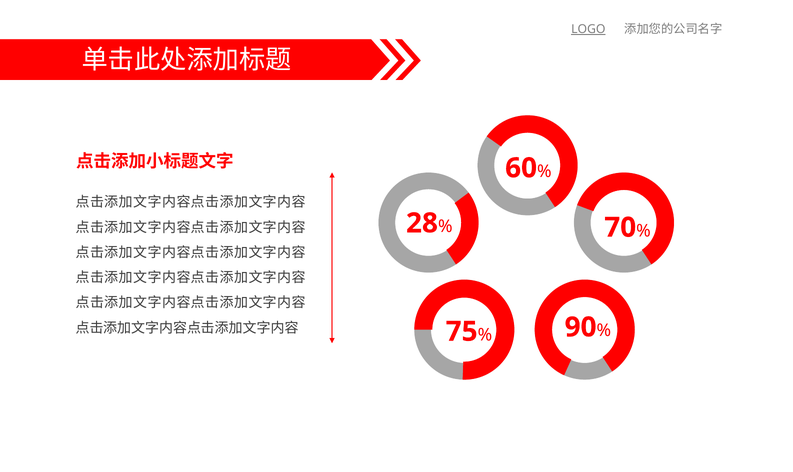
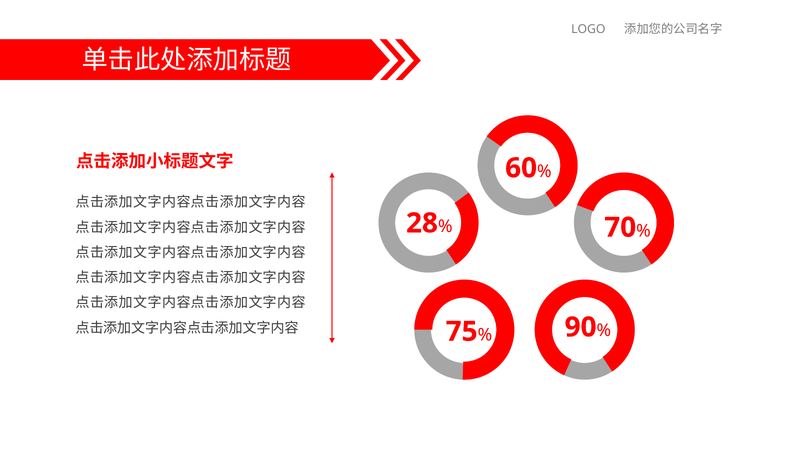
LOGO underline: present -> none
